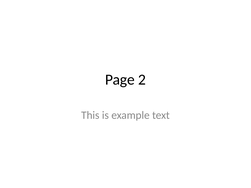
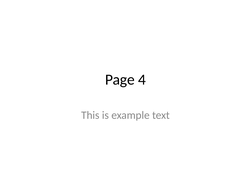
2: 2 -> 4
